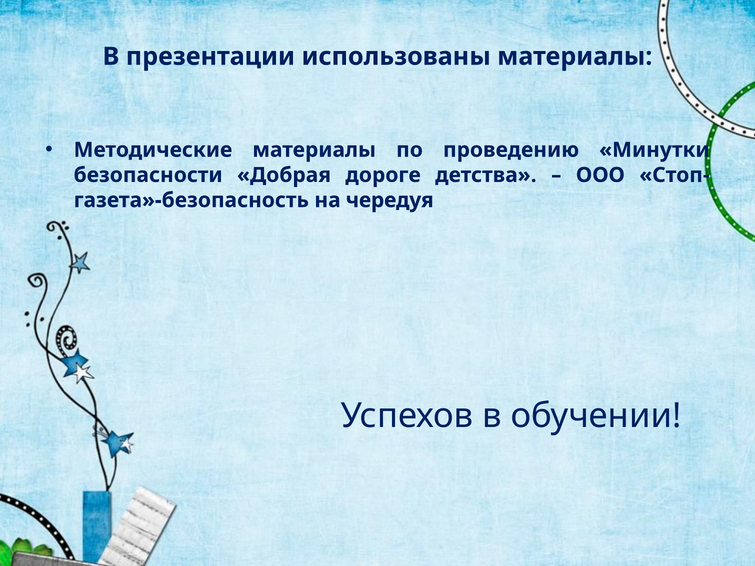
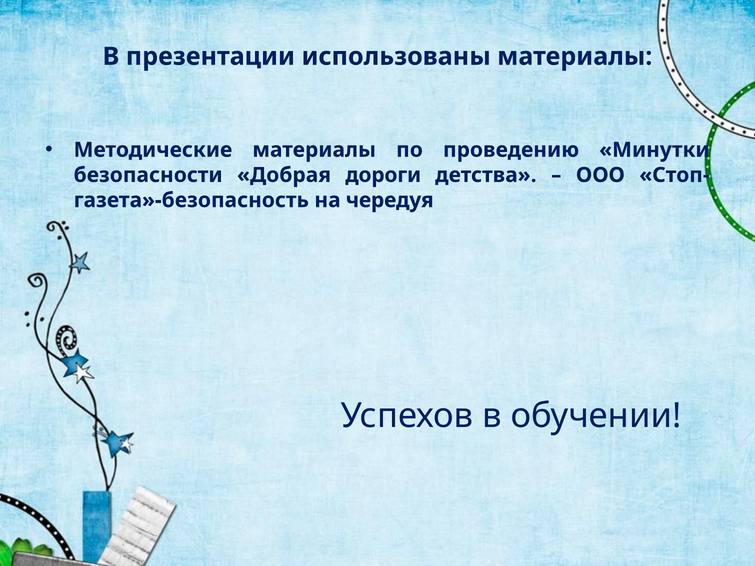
дороге: дороге -> дороги
